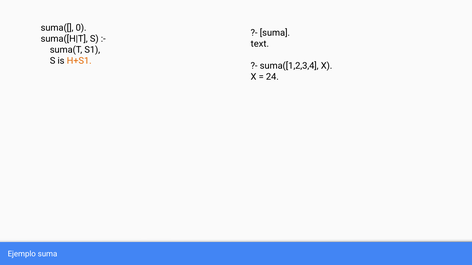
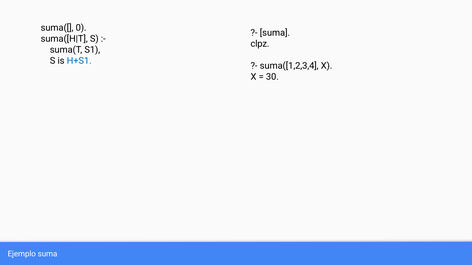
text: text -> clpz
H+S1 colour: orange -> blue
24: 24 -> 30
